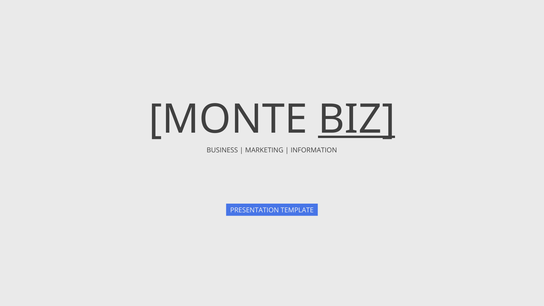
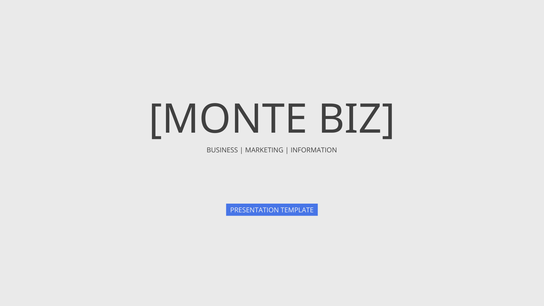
BIZ underline: present -> none
